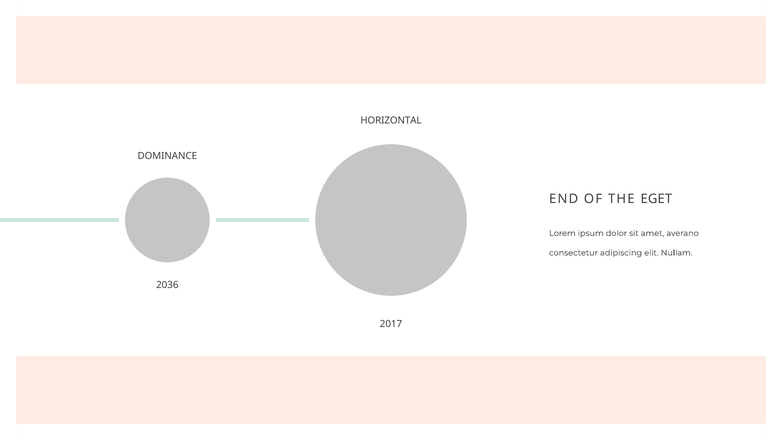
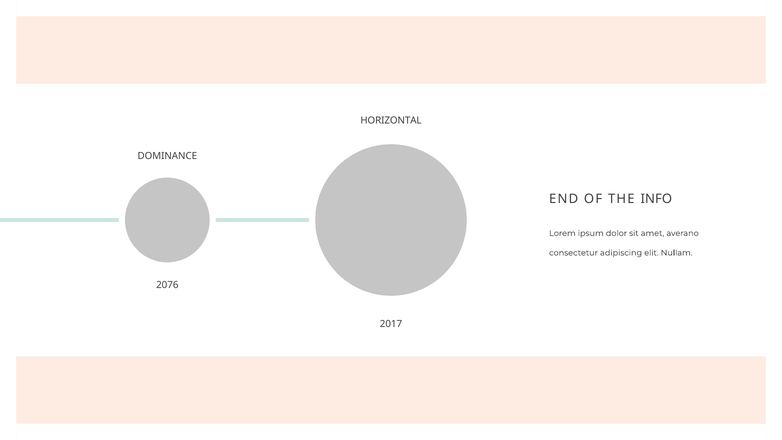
EGET: EGET -> INFO
2036: 2036 -> 2076
